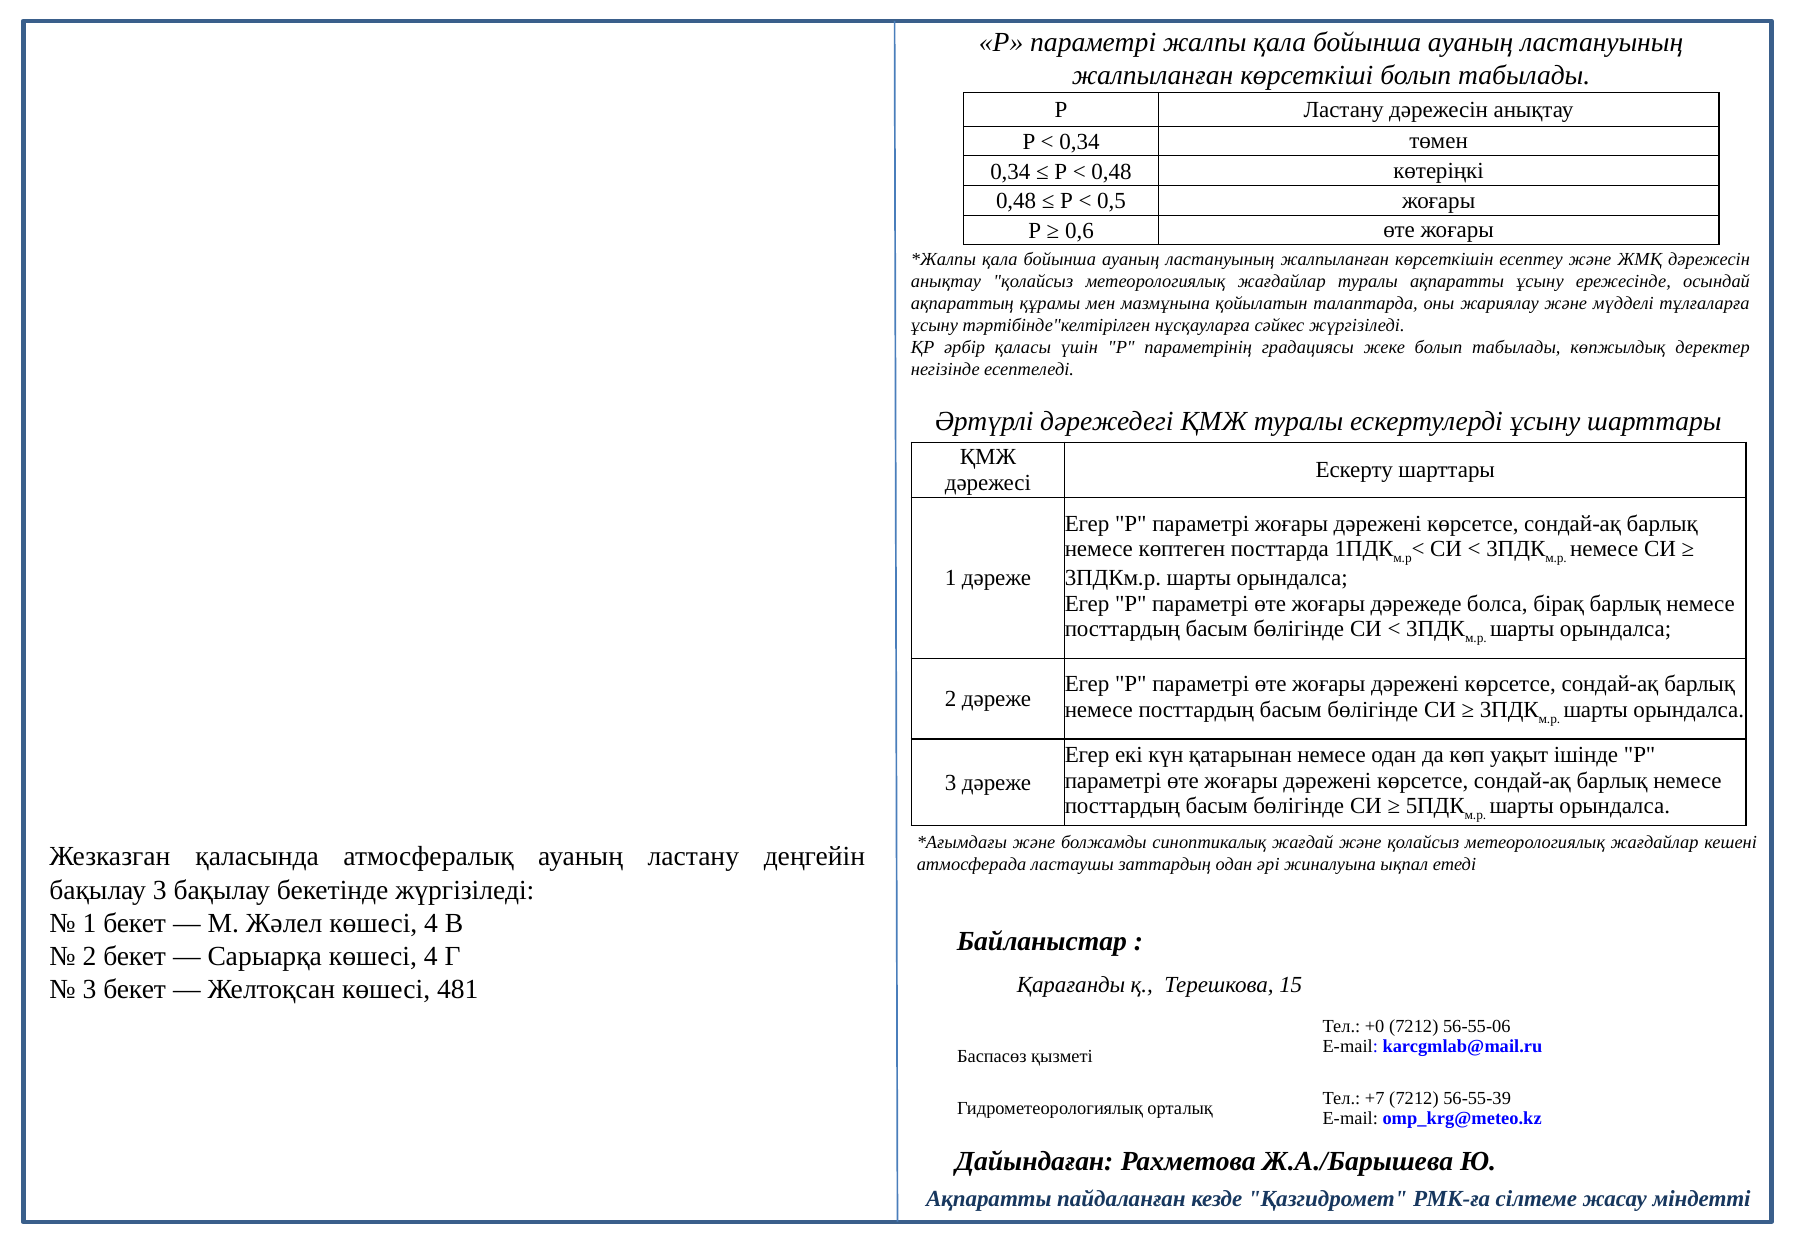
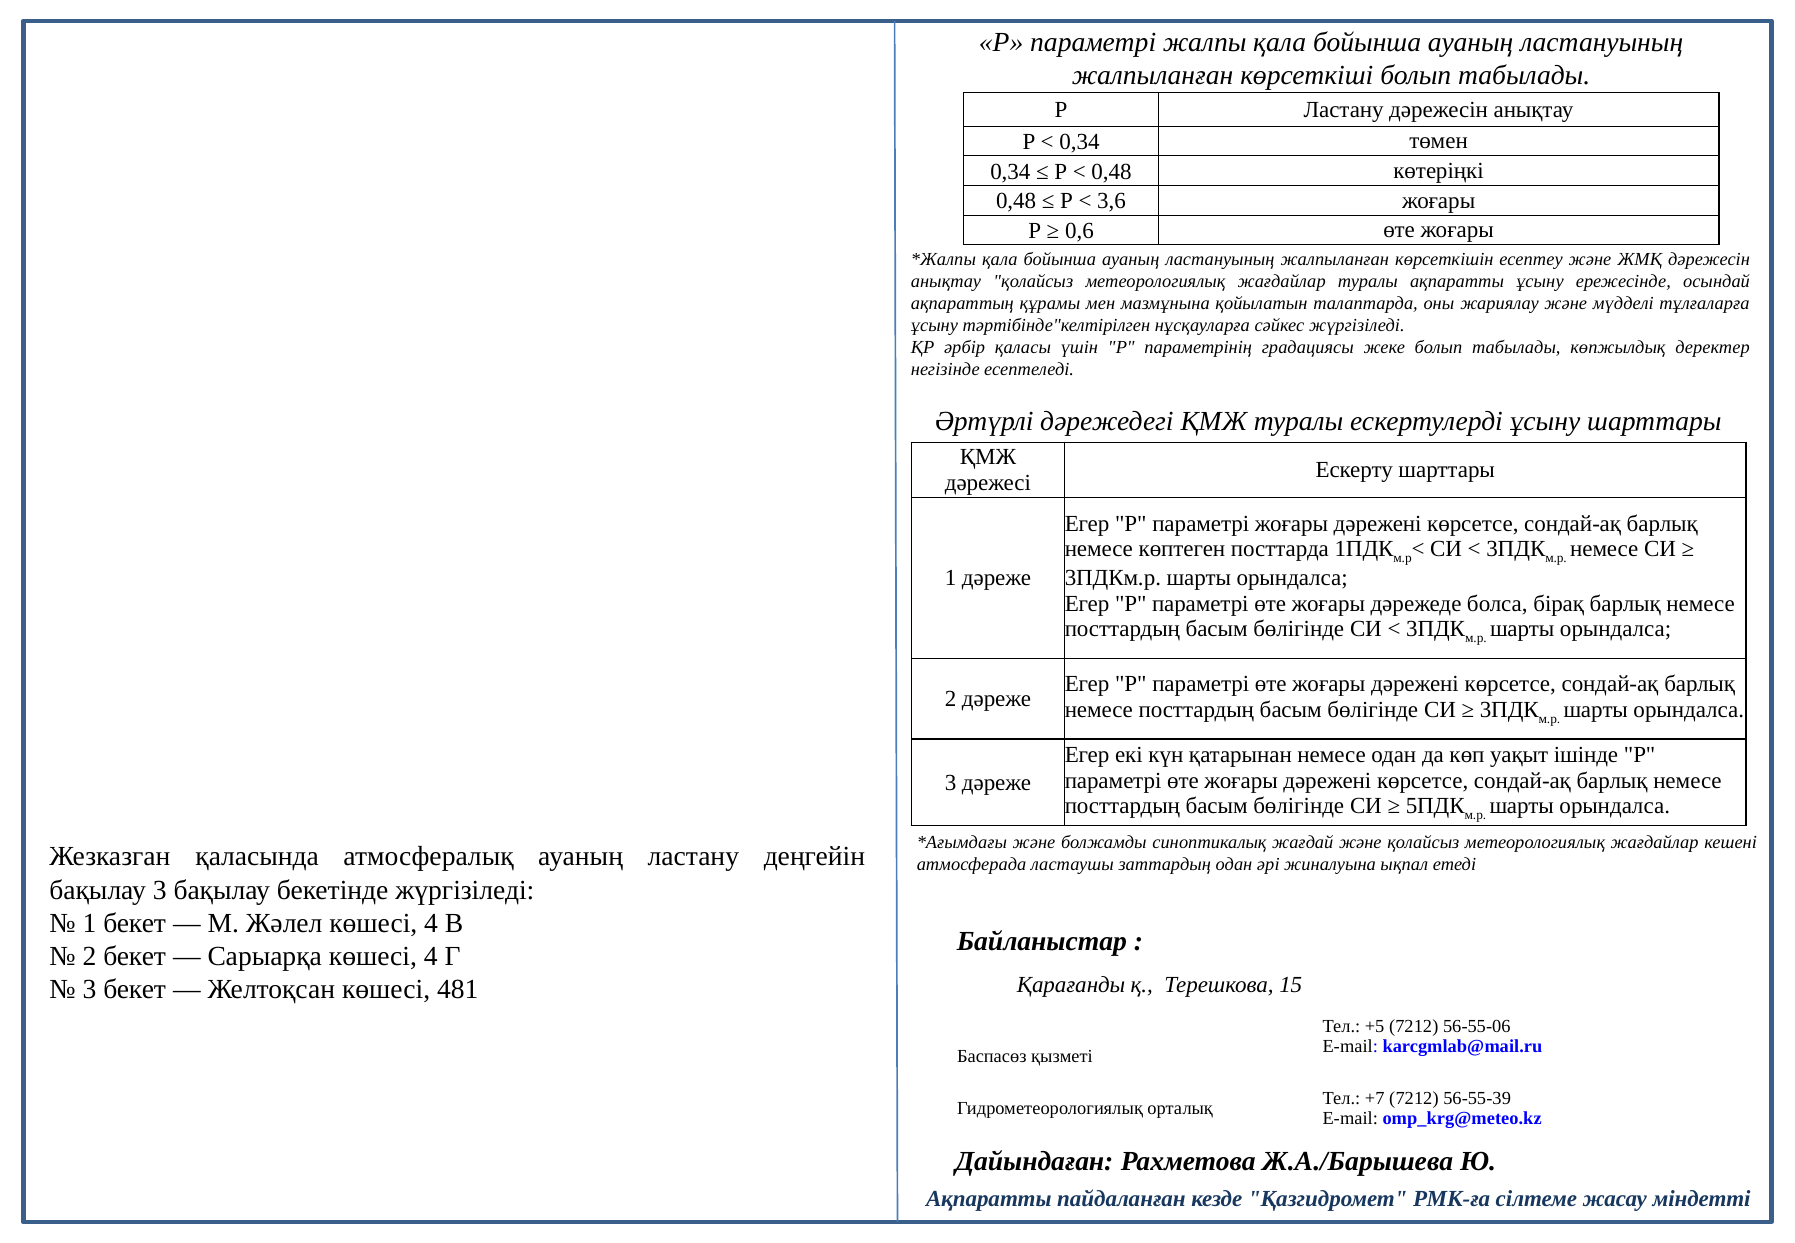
0,5: 0,5 -> 3,6
+0: +0 -> +5
